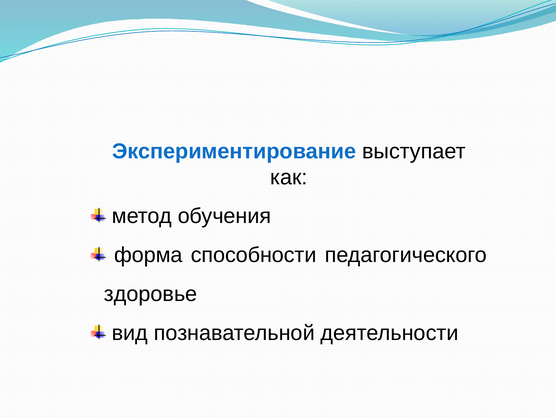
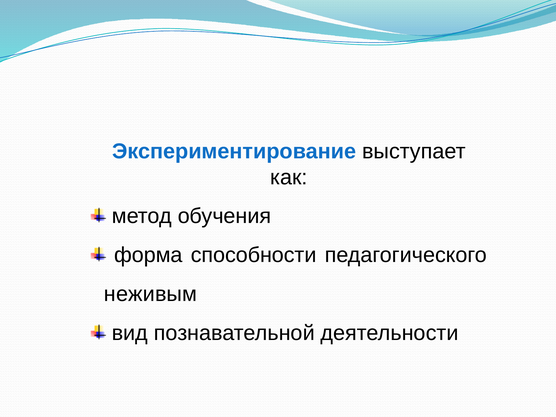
здоровье: здоровье -> неживым
